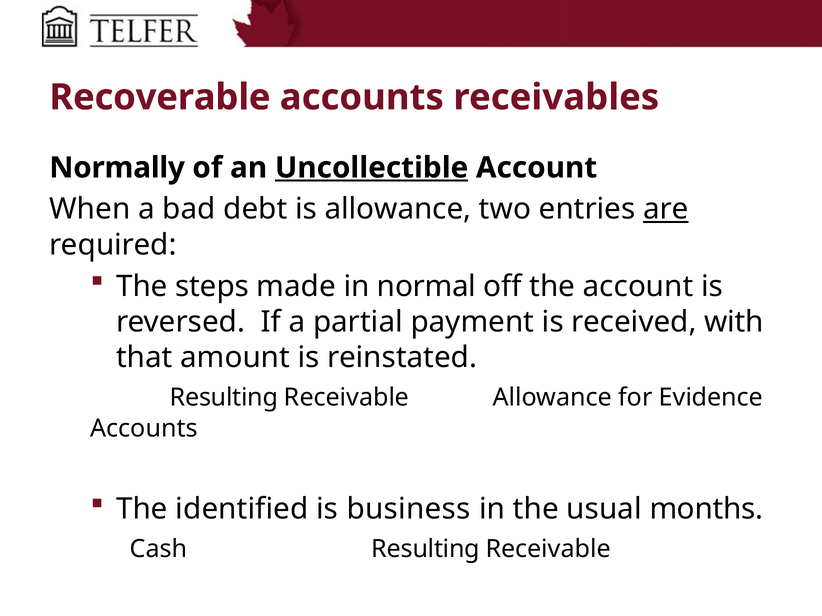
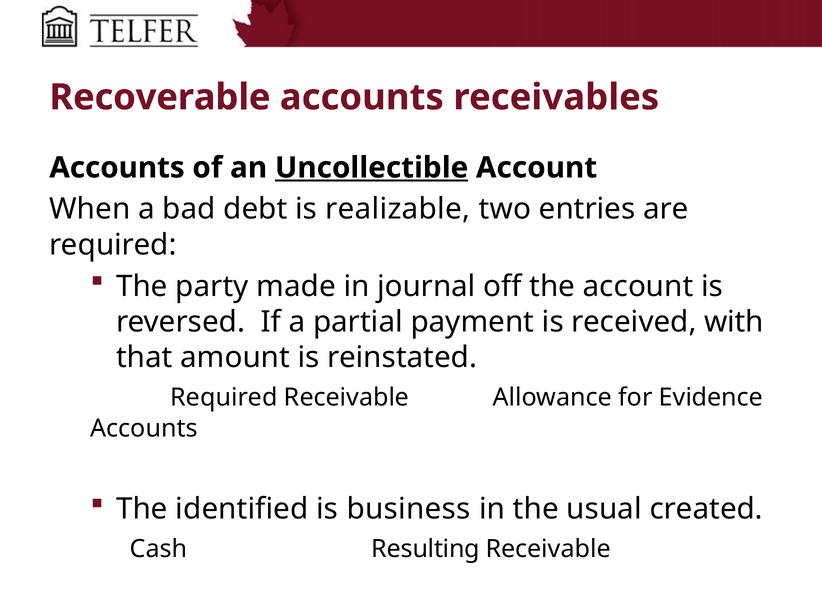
Normally at (117, 168): Normally -> Accounts
is allowance: allowance -> realizable
are underline: present -> none
steps: steps -> party
normal: normal -> journal
Resulting at (224, 398): Resulting -> Required
months: months -> created
